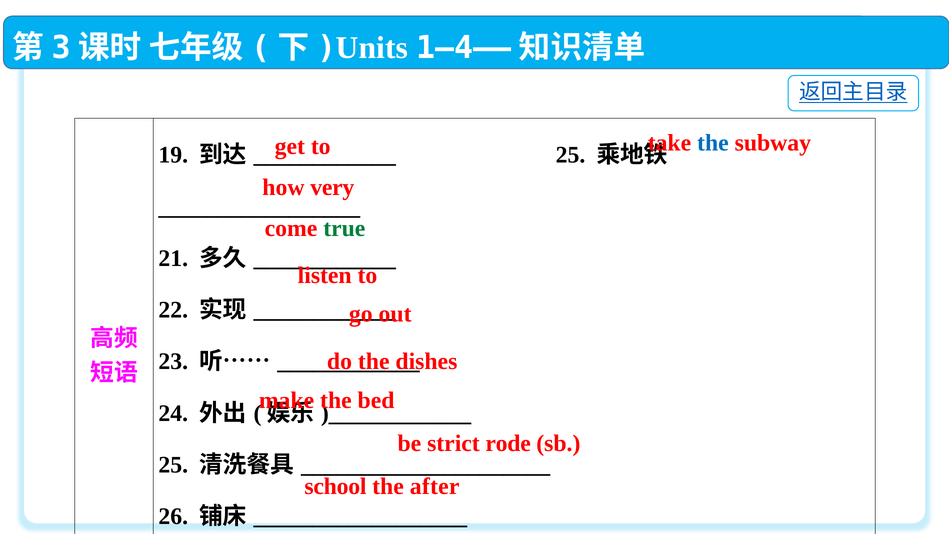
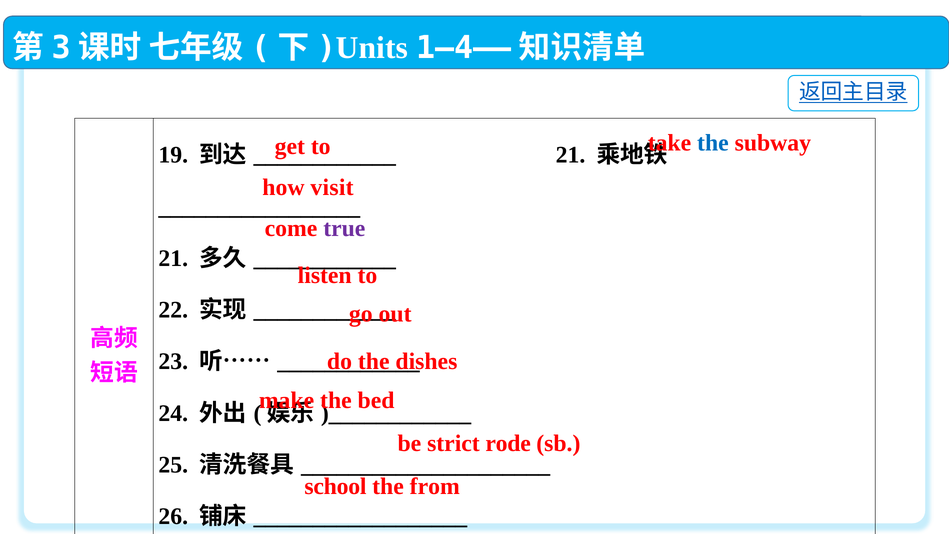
25 at (571, 155): 25 -> 21
very: very -> visit
true colour: green -> purple
after: after -> from
